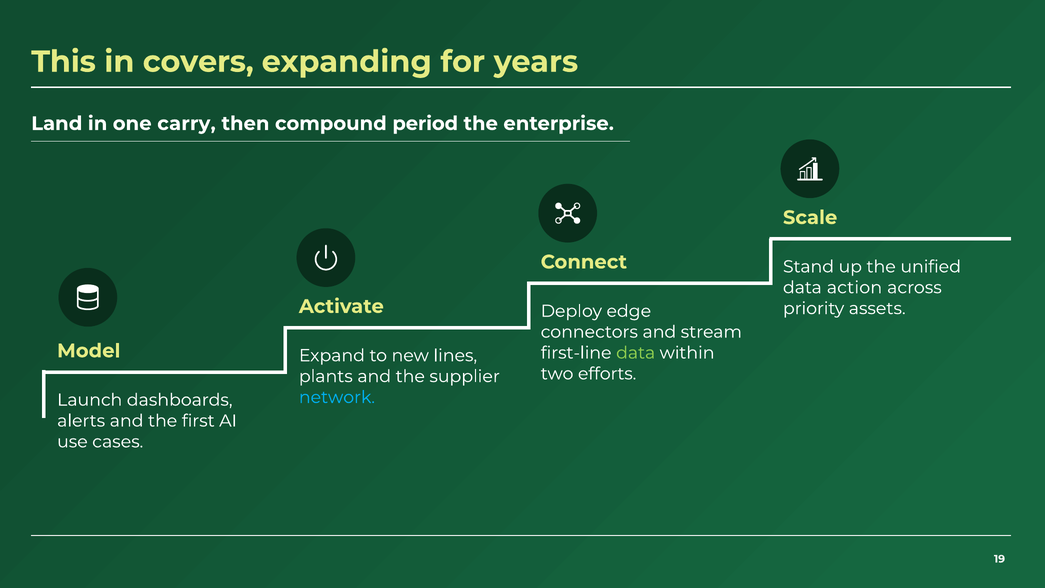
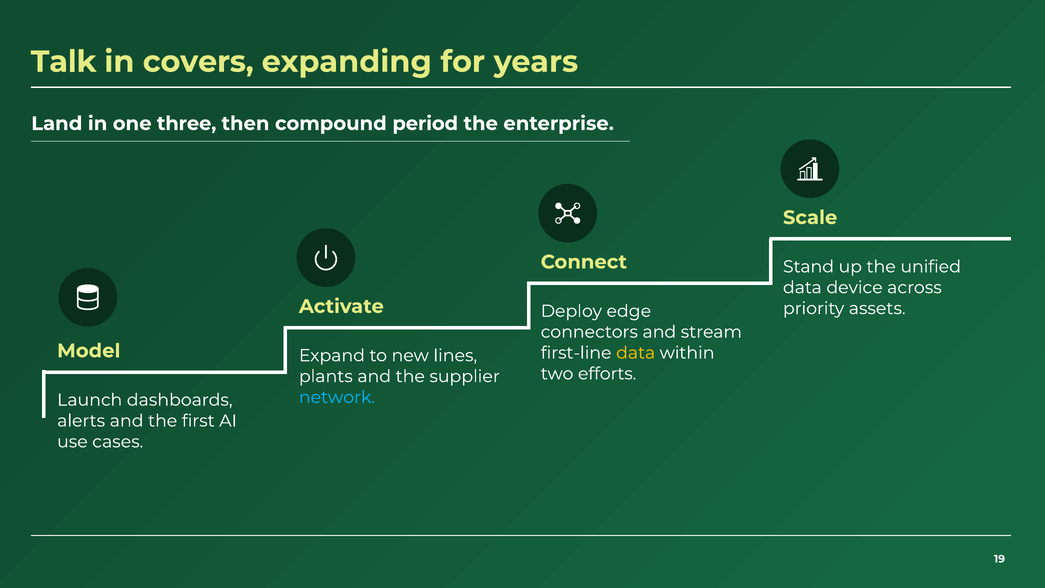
This: This -> Talk
carry: carry -> three
action: action -> device
data at (636, 353) colour: light green -> yellow
